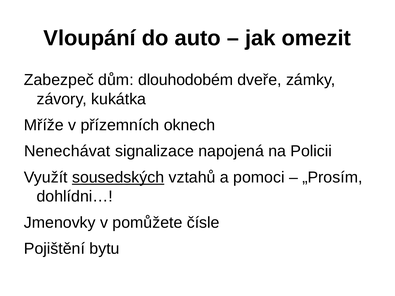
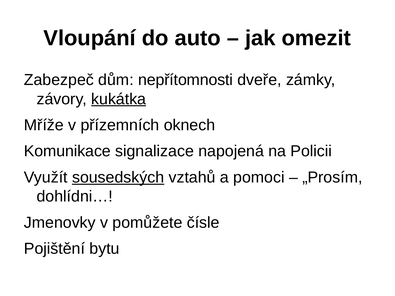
dlouhodobém: dlouhodobém -> nepřítomnosti
kukátka underline: none -> present
Nenechávat: Nenechávat -> Komunikace
